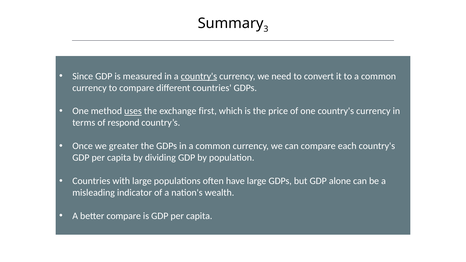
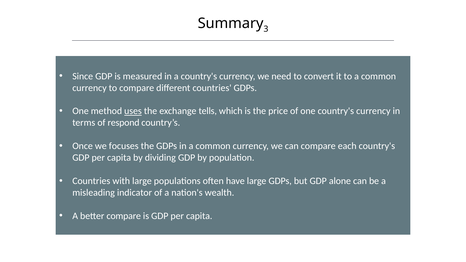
country's at (199, 76) underline: present -> none
first: first -> tells
greater: greater -> focuses
